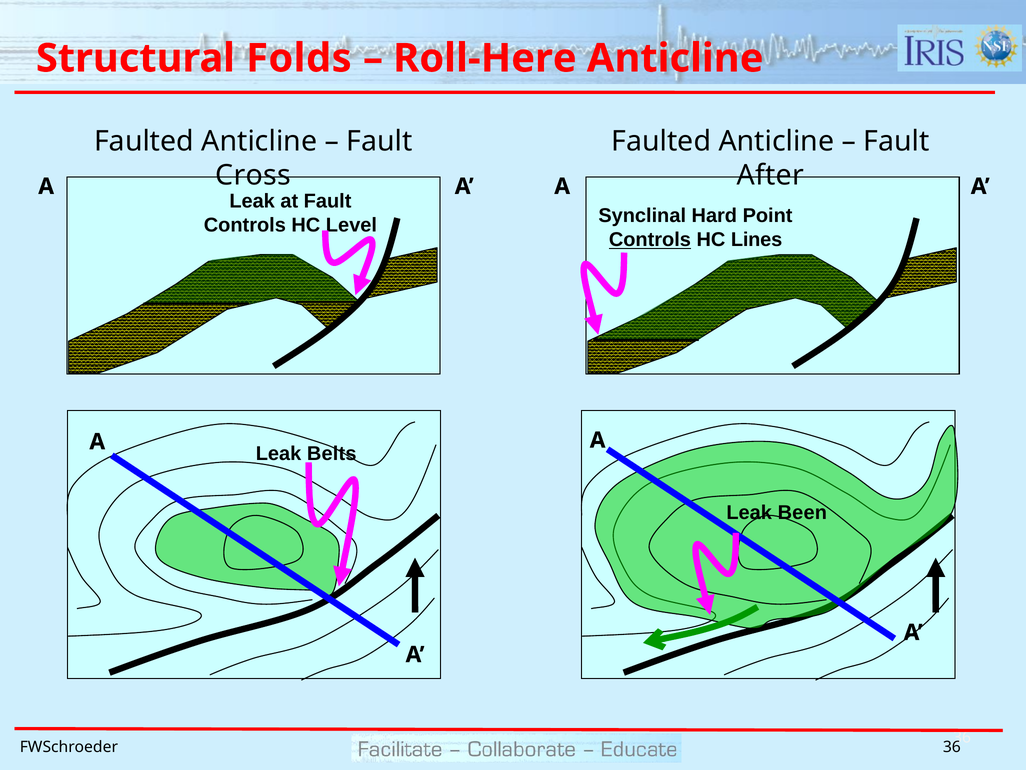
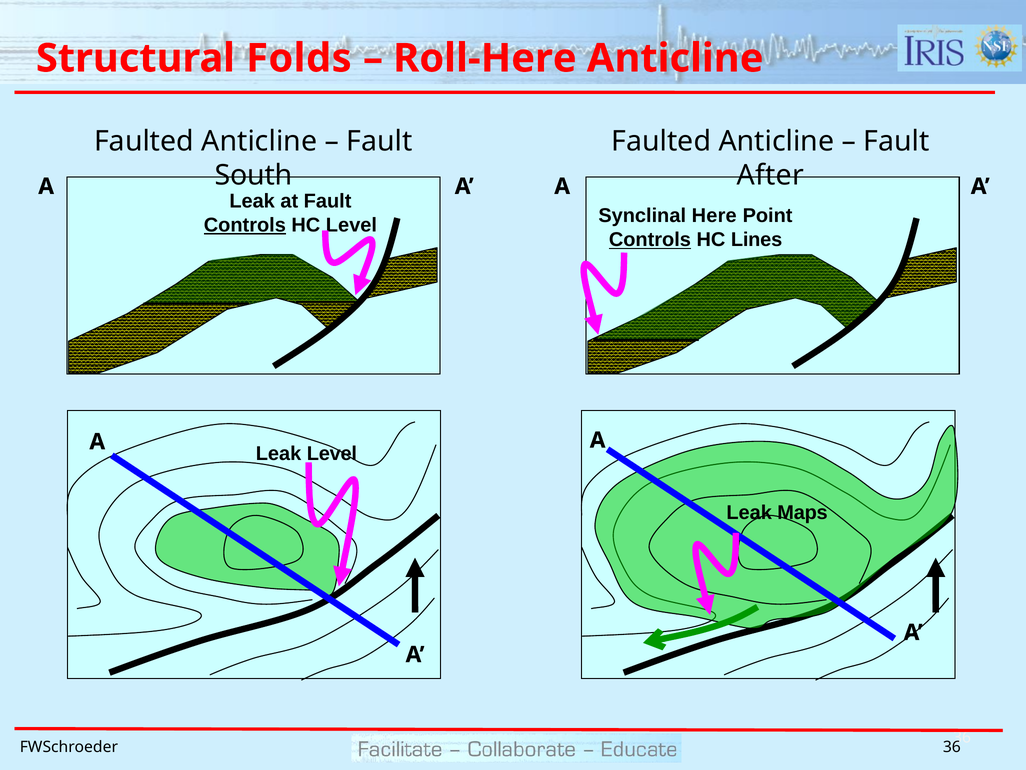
Cross: Cross -> South
Controls at (245, 225) underline: none -> present
Hard: Hard -> Here
Leak Belts: Belts -> Level
Been: Been -> Maps
